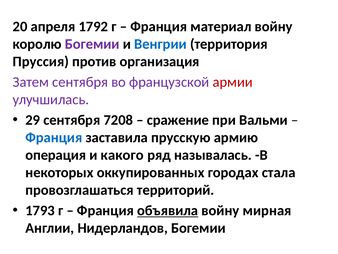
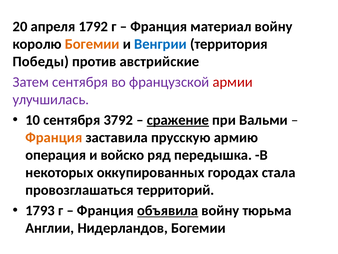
Богемии at (92, 44) colour: purple -> orange
Пруссия: Пруссия -> Победы
организация: организация -> австрийские
29: 29 -> 10
7208: 7208 -> 3792
сражение underline: none -> present
Франция at (54, 137) colour: blue -> orange
какого: какого -> войско
называлась: называлась -> передышка
мирная: мирная -> тюрьма
